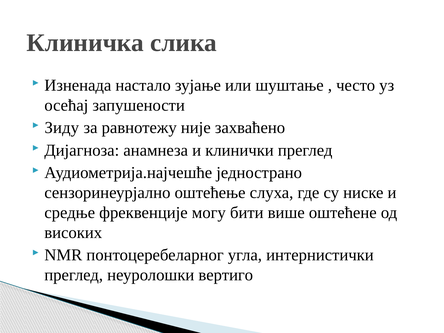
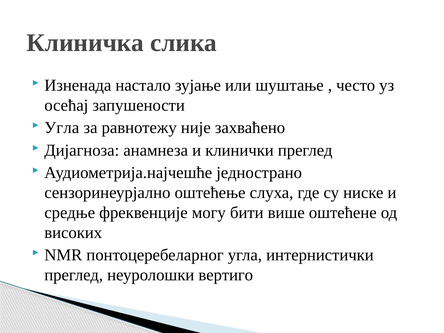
Зиду at (62, 128): Зиду -> Угла
